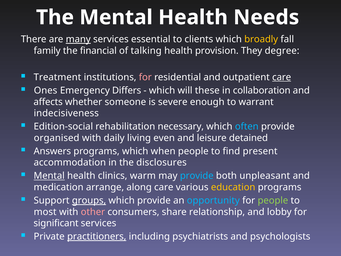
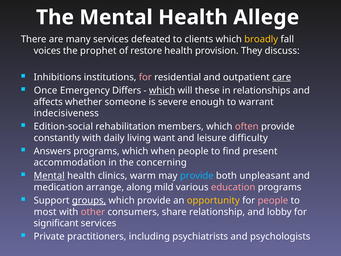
Needs: Needs -> Allege
many underline: present -> none
essential: essential -> defeated
family: family -> voices
financial: financial -> prophet
talking: talking -> restore
degree: degree -> discuss
Treatment: Treatment -> Inhibitions
Ones: Ones -> Once
which at (162, 90) underline: none -> present
collaboration: collaboration -> relationships
necessary: necessary -> members
often colour: light blue -> pink
organised: organised -> constantly
even: even -> want
detained: detained -> difficulty
disclosures: disclosures -> concerning
along care: care -> mild
education colour: yellow -> pink
opportunity colour: light blue -> yellow
people at (273, 200) colour: light green -> pink
practitioners underline: present -> none
